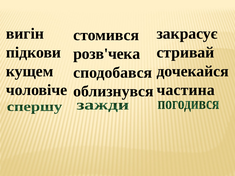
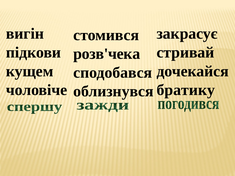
частина: частина -> братику
